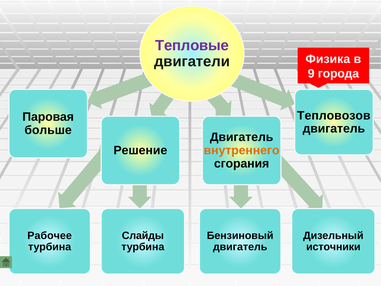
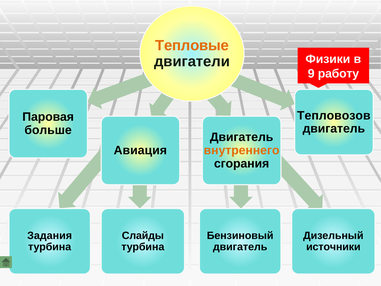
Тепловые colour: purple -> orange
Физика: Физика -> Физики
города: города -> работу
Решение: Решение -> Авиация
Рабочее: Рабочее -> Задания
